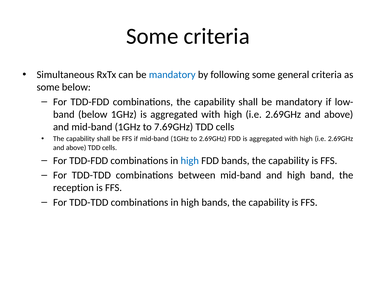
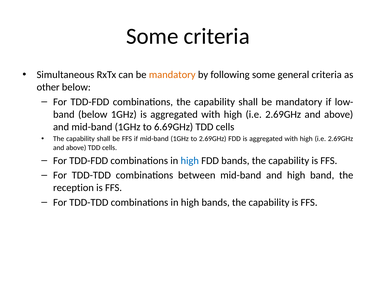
mandatory at (172, 75) colour: blue -> orange
some at (48, 87): some -> other
7.69GHz: 7.69GHz -> 6.69GHz
